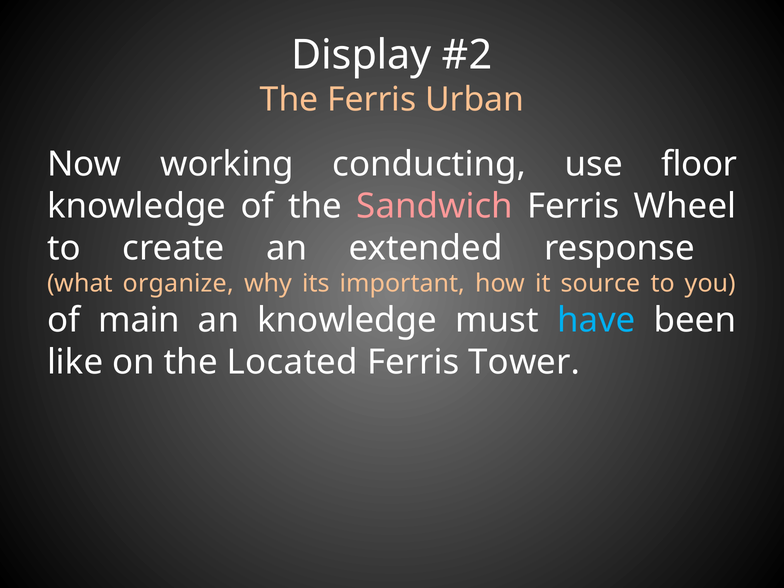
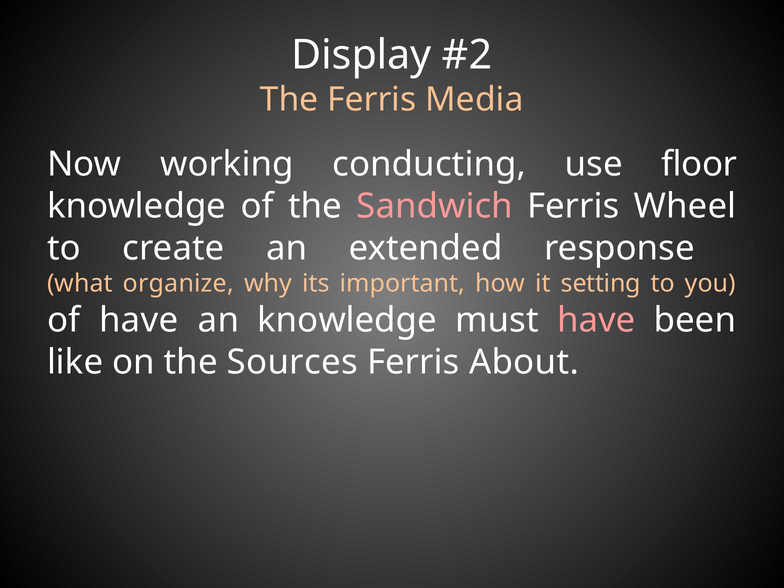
Urban: Urban -> Media
source: source -> setting
of main: main -> have
have at (596, 320) colour: light blue -> pink
Located: Located -> Sources
Tower: Tower -> About
